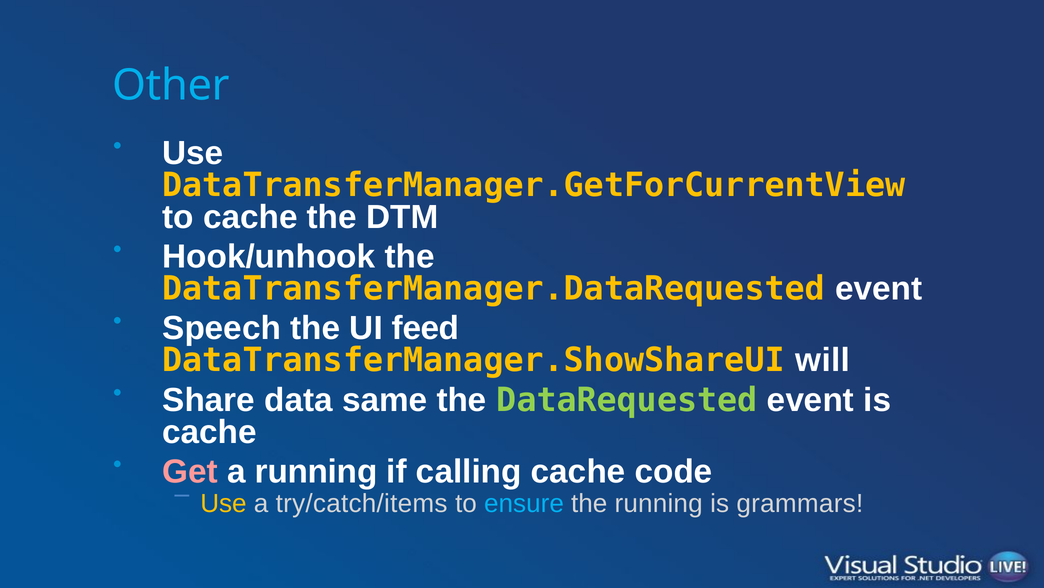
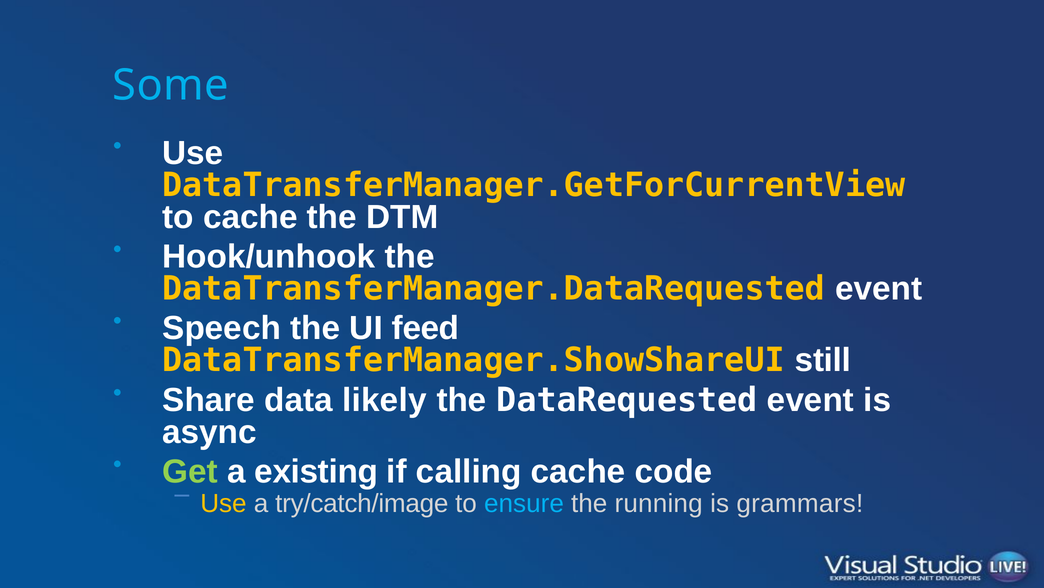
Other: Other -> Some
will: will -> still
same: same -> likely
DataRequested colour: light green -> white
cache at (210, 432): cache -> async
Get colour: pink -> light green
a running: running -> existing
try/catch/items: try/catch/items -> try/catch/image
